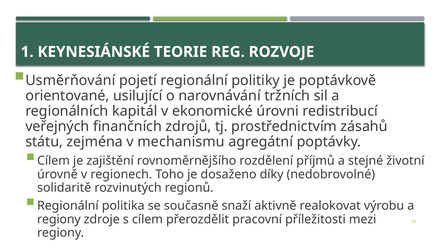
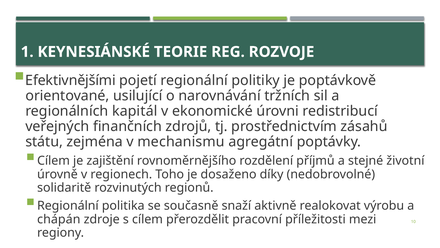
Usměrňování: Usměrňování -> Efektivnějšími
regiony at (59, 219): regiony -> chápán
